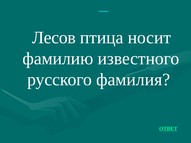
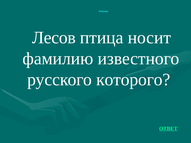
фамилия: фамилия -> которого
